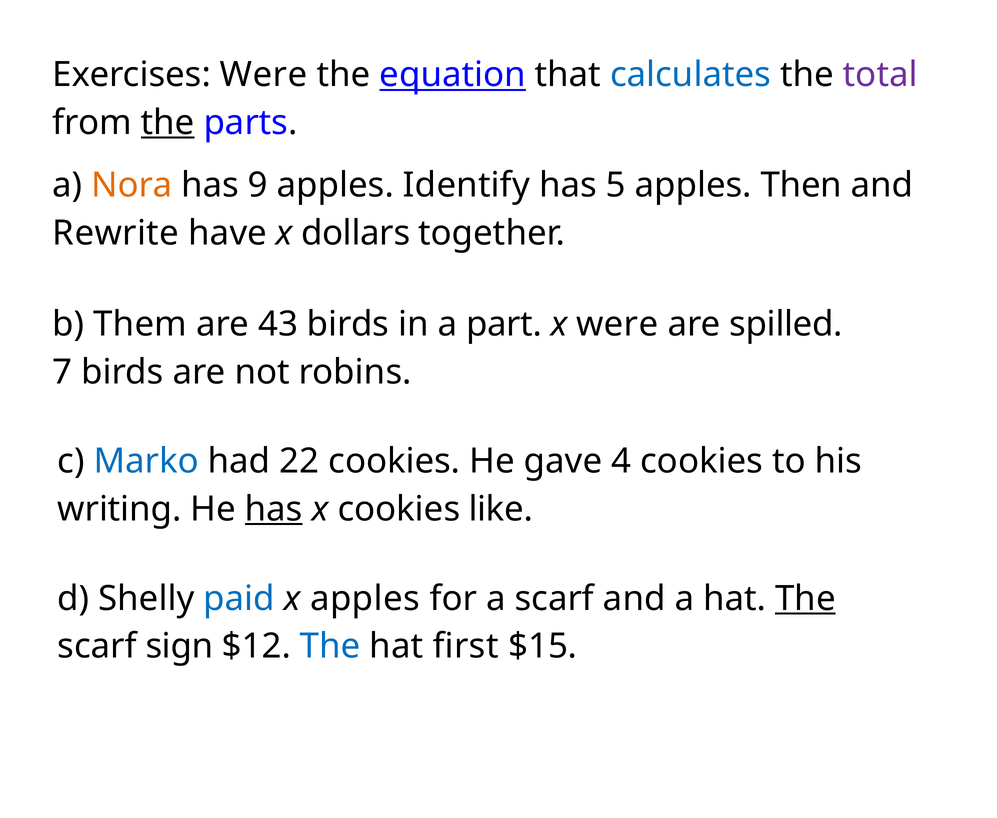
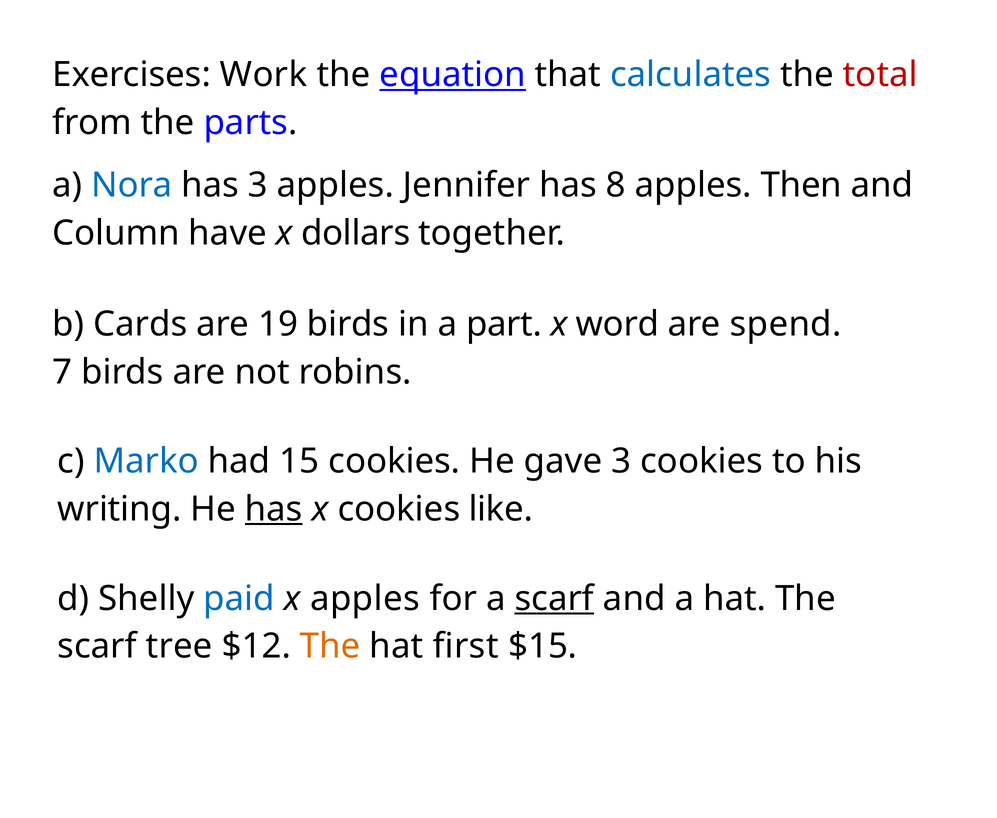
Exercises Were: Were -> Work
total colour: purple -> red
the at (168, 123) underline: present -> none
Nora colour: orange -> blue
has 9: 9 -> 3
Identify: Identify -> Jennifer
5: 5 -> 8
Rewrite: Rewrite -> Column
Them: Them -> Cards
43: 43 -> 19
x were: were -> word
spilled: spilled -> spend
22: 22 -> 15
gave 4: 4 -> 3
scarf at (554, 598) underline: none -> present
The at (805, 598) underline: present -> none
sign: sign -> tree
The at (330, 646) colour: blue -> orange
